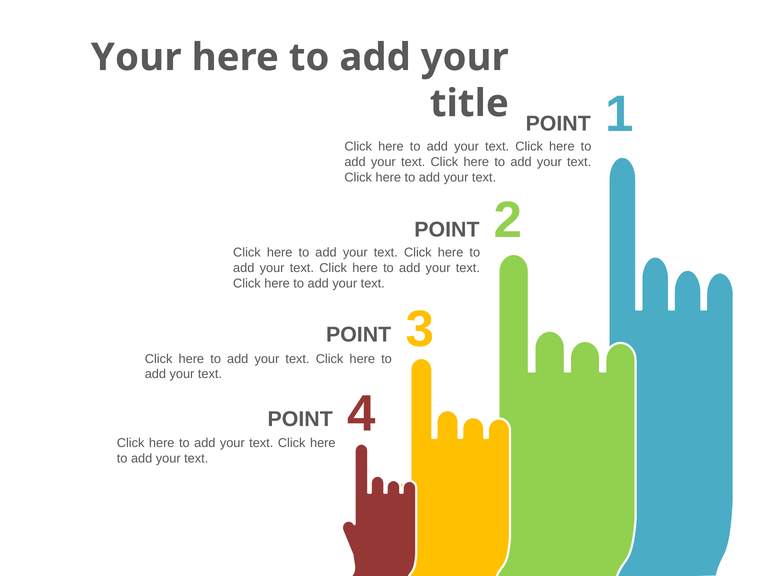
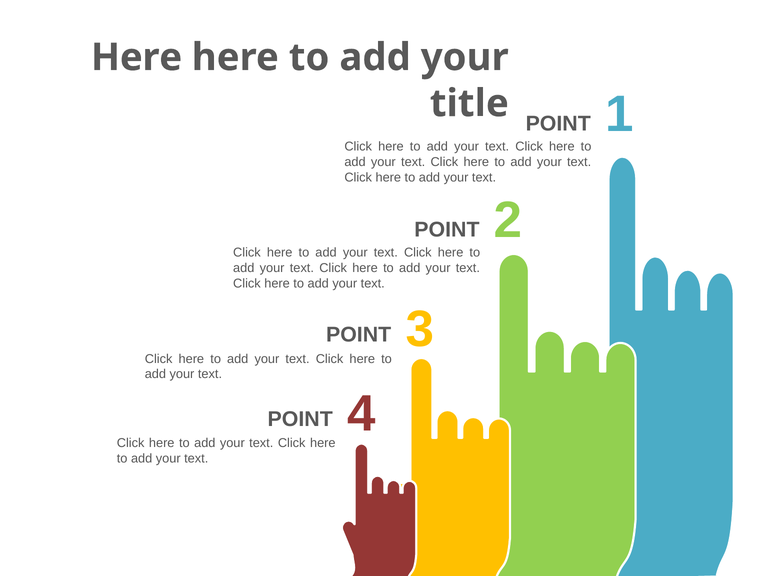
Your at (136, 57): Your -> Here
